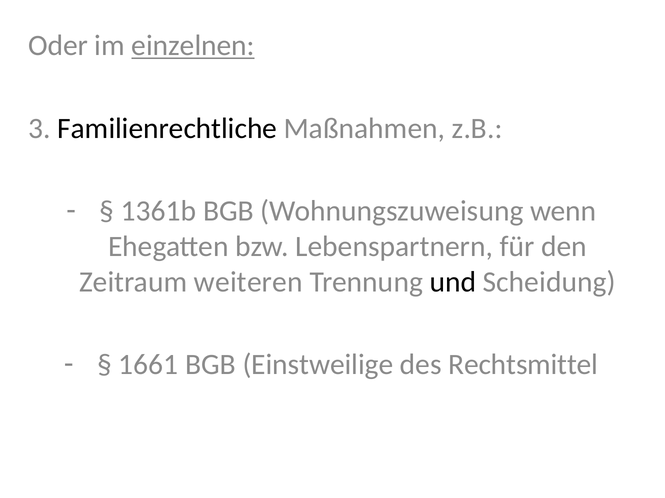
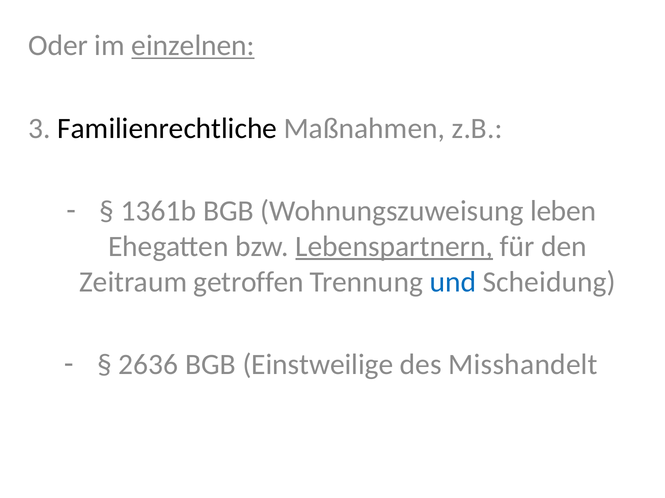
wenn: wenn -> leben
Lebenspartnern underline: none -> present
weiteren: weiteren -> getroffen
und colour: black -> blue
1661: 1661 -> 2636
Rechtsmittel: Rechtsmittel -> Misshandelt
